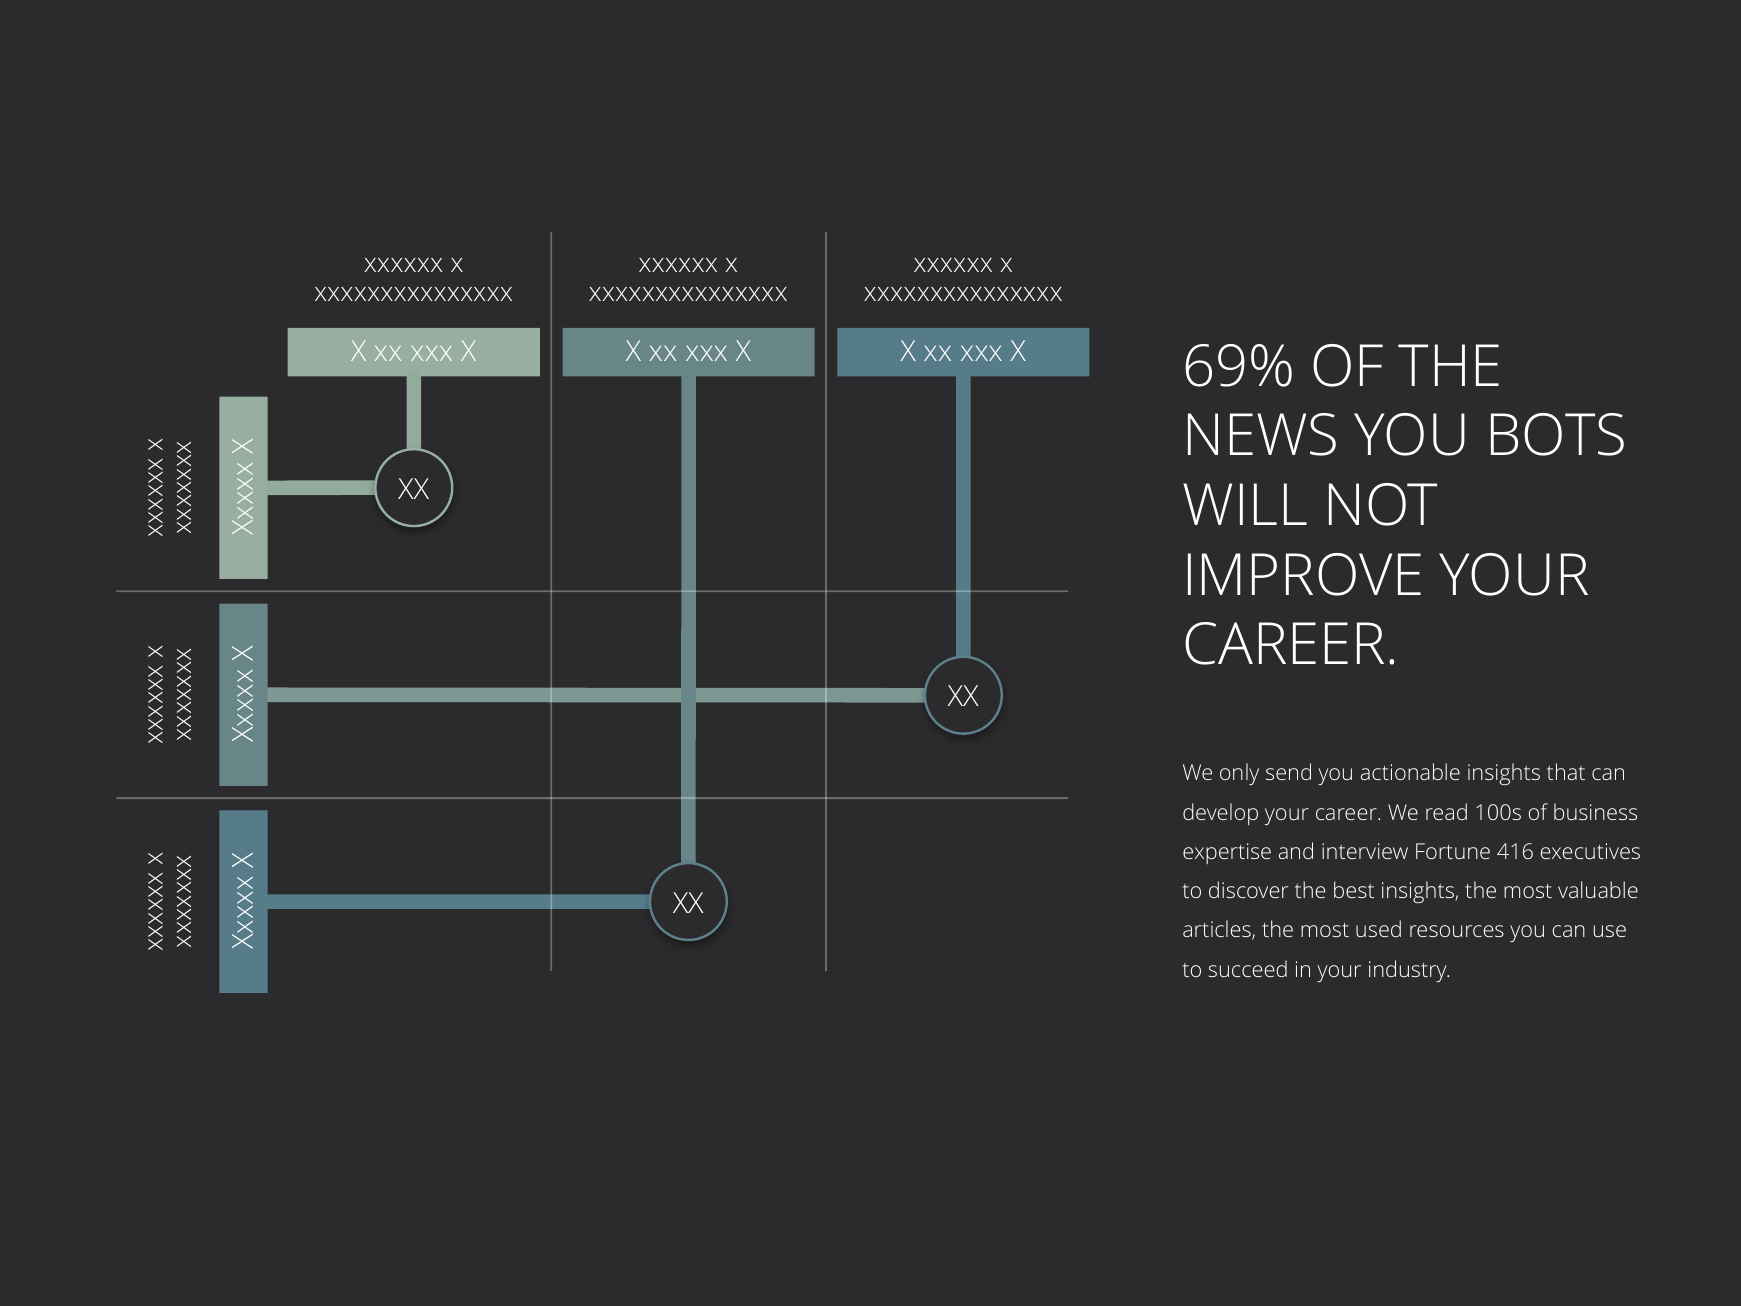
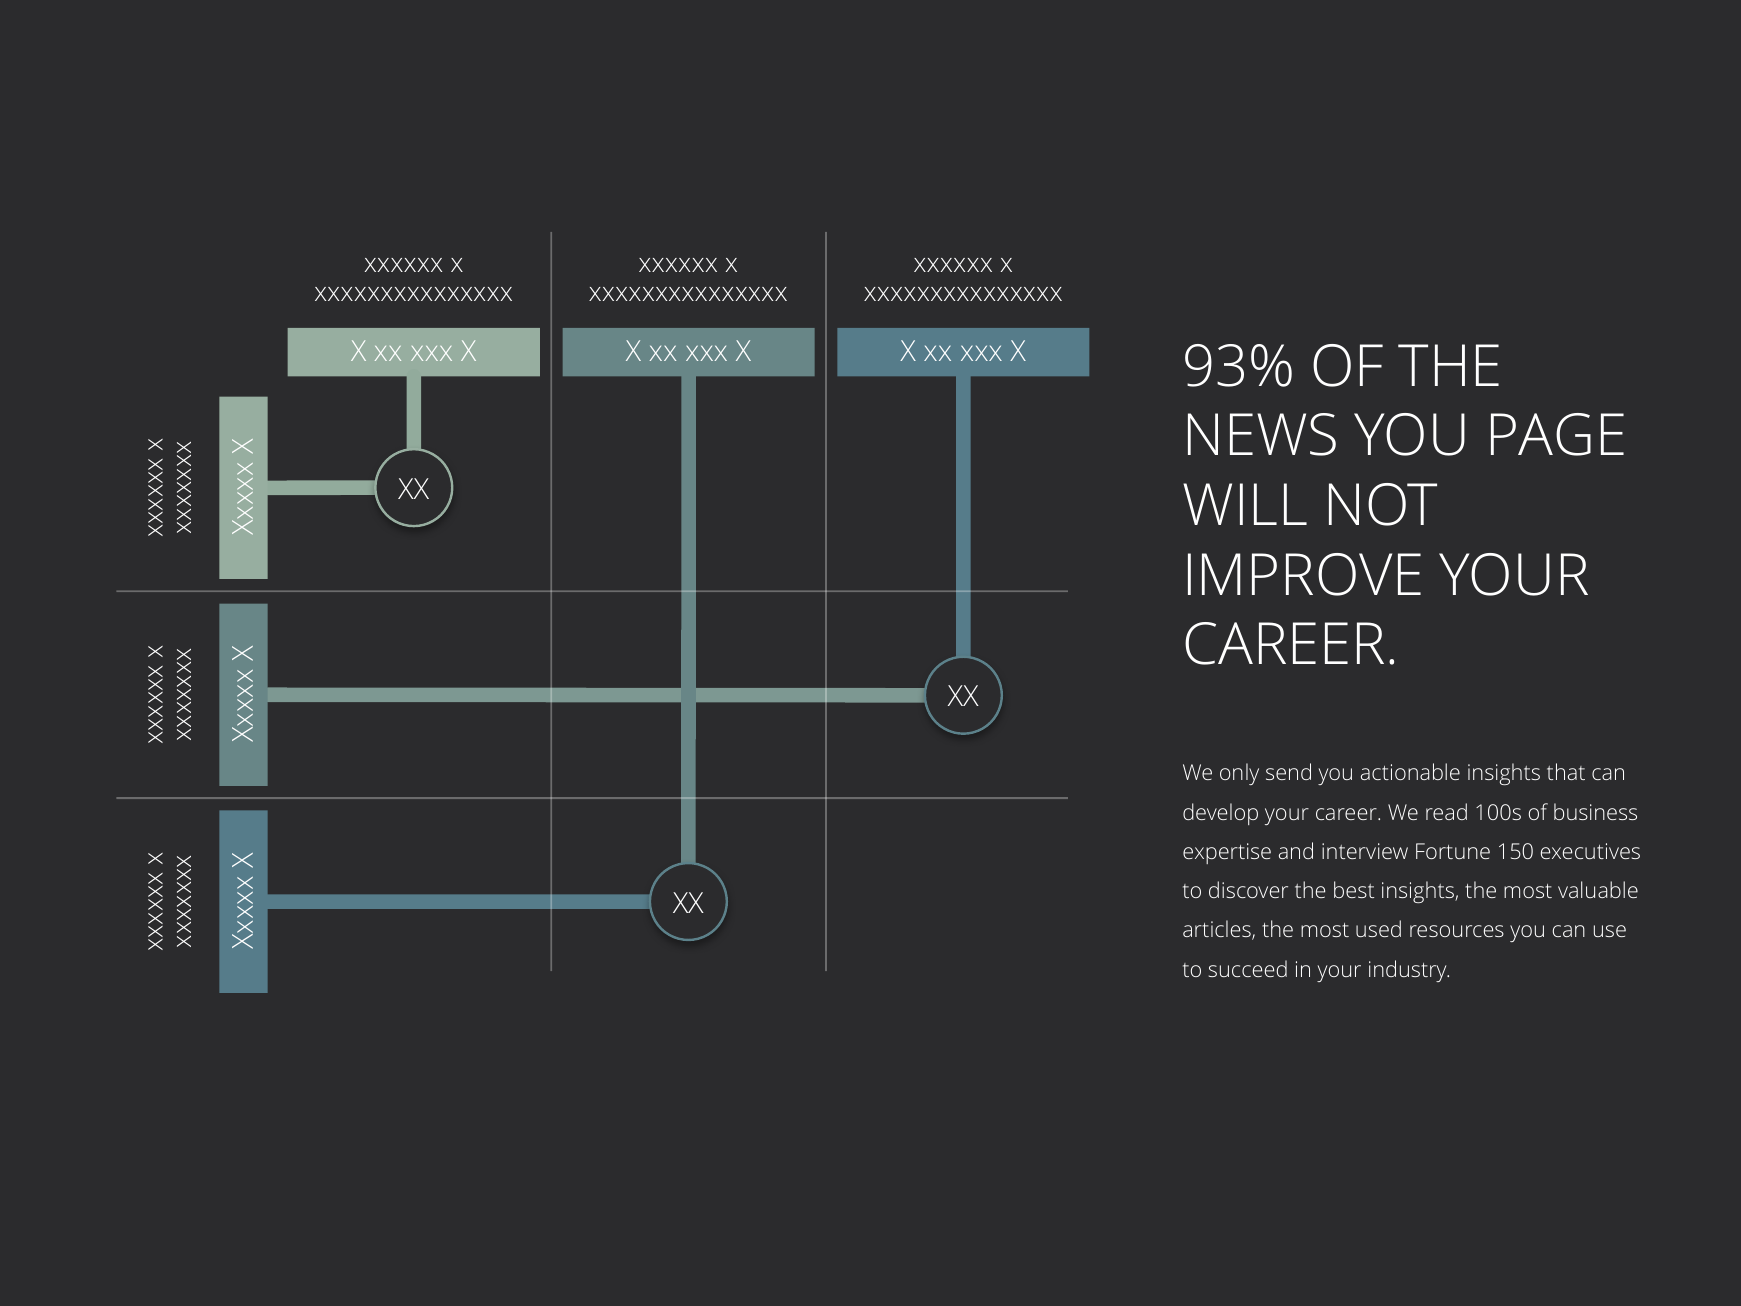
69%: 69% -> 93%
BOTS: BOTS -> PAGE
416: 416 -> 150
